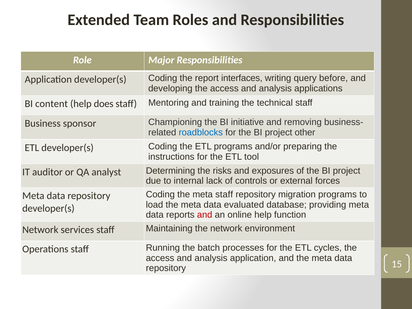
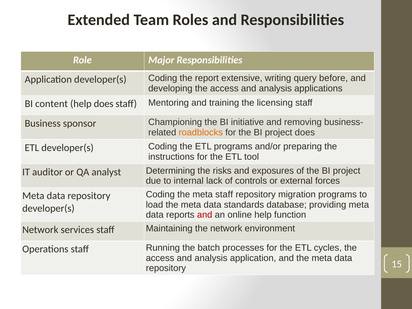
interfaces: interfaces -> extensive
technical: technical -> licensing
roadblocks colour: blue -> orange
project other: other -> does
evaluated: evaluated -> standards
